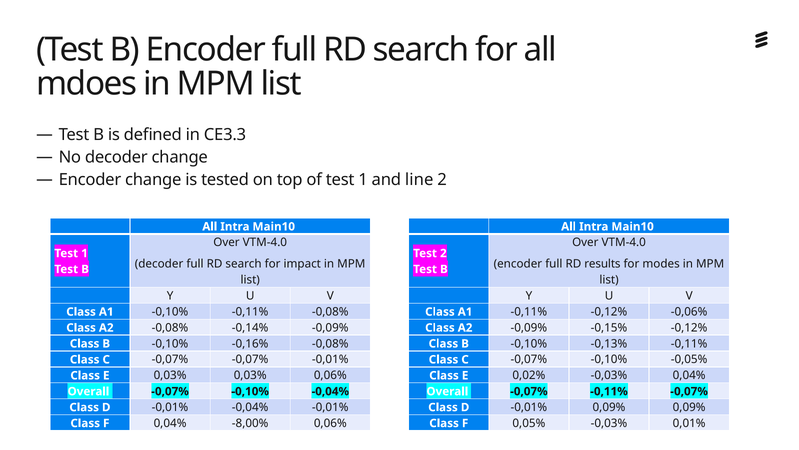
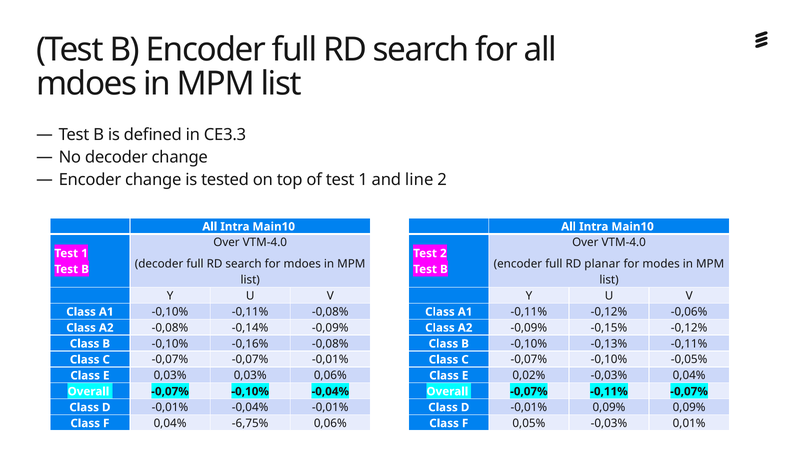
for impact: impact -> mdoes
results: results -> planar
-8,00%: -8,00% -> -6,75%
